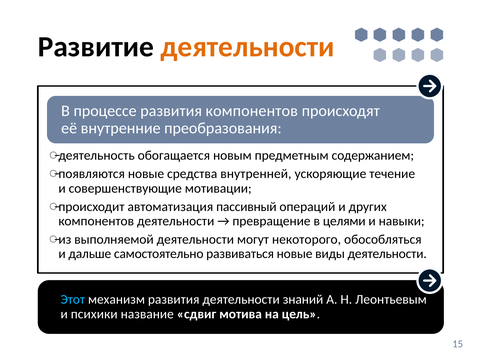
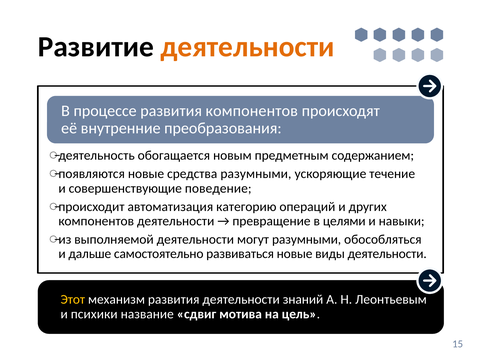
средства внутренней: внутренней -> разумными
мотивации: мотивации -> поведение
пассивный: пассивный -> категорию
могут некоторого: некоторого -> разумными
Этот colour: light blue -> yellow
